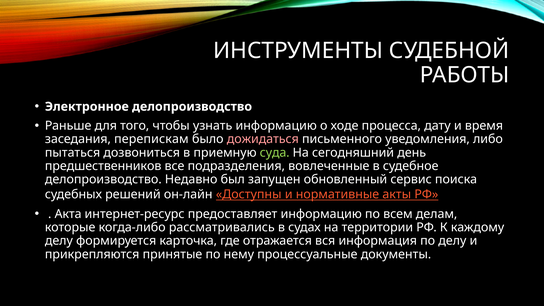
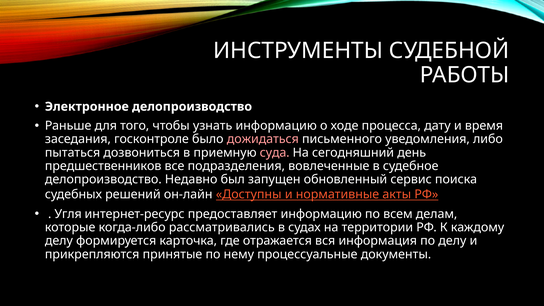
перепискам: перепискам -> госконтроле
суда colour: light green -> pink
Акта: Акта -> Угля
